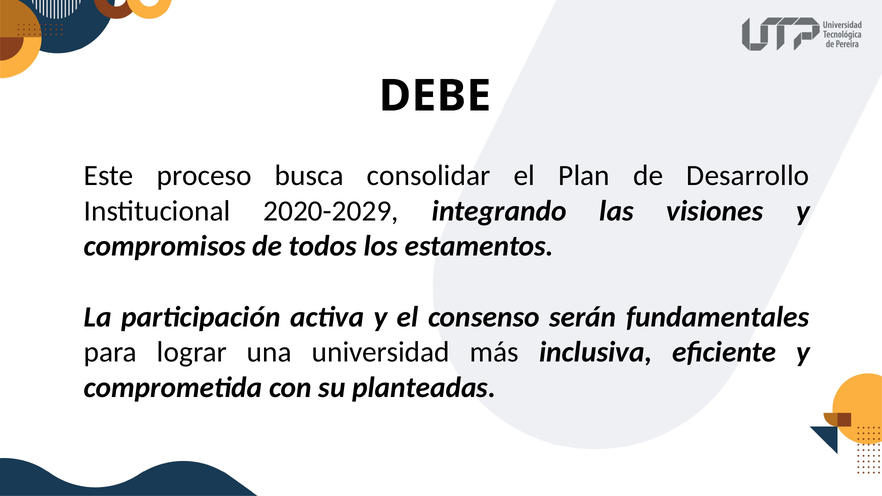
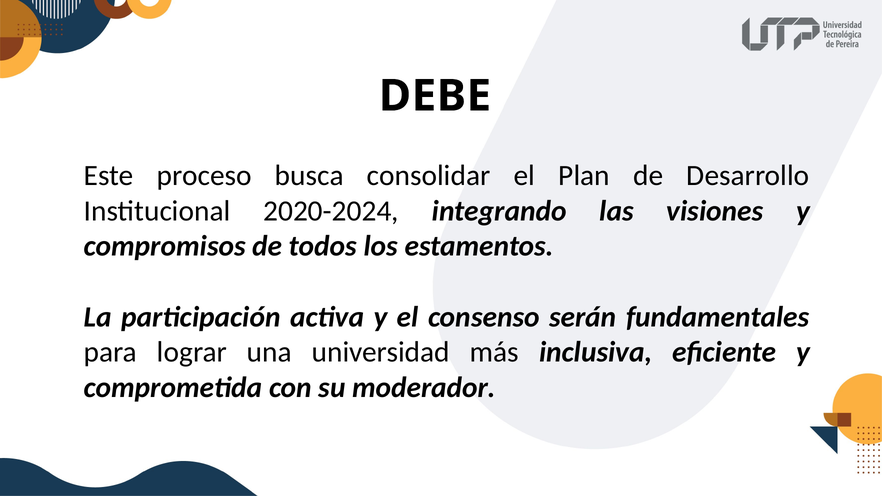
2020-2029: 2020-2029 -> 2020-2024
planteadas: planteadas -> moderador
